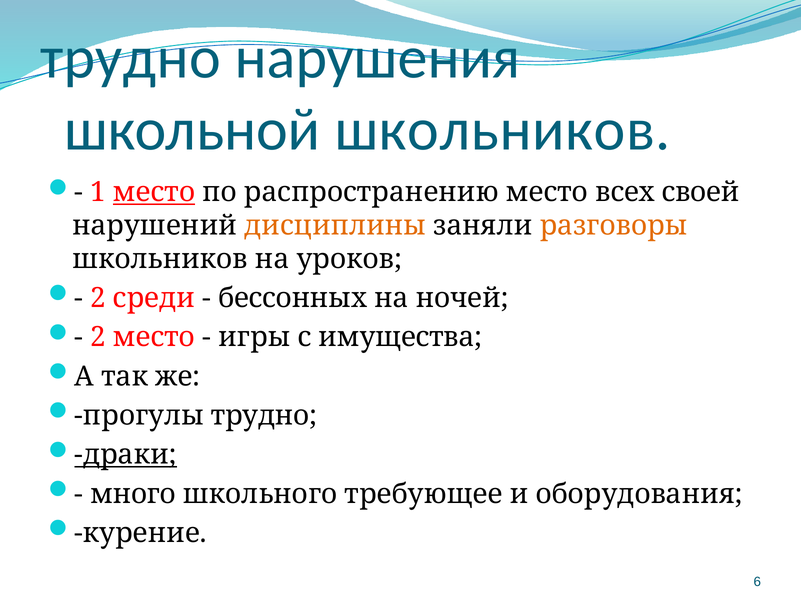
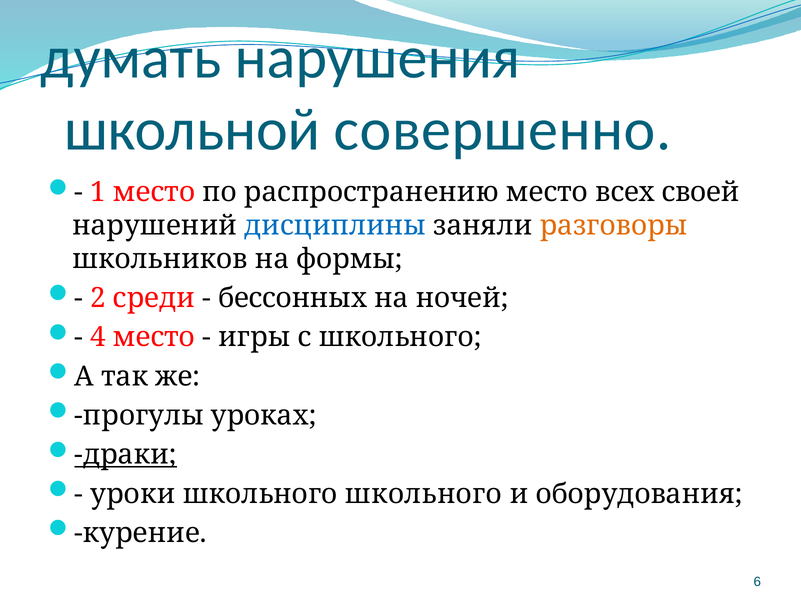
трудно at (130, 58): трудно -> думать
школьной школьников: школьников -> совершенно
место at (154, 192) underline: present -> none
дисциплины colour: orange -> blue
уроков: уроков -> формы
2 at (98, 337): 2 -> 4
с имущества: имущества -> школьного
прогулы трудно: трудно -> уроках
много: много -> уроки
школьного требующее: требующее -> школьного
